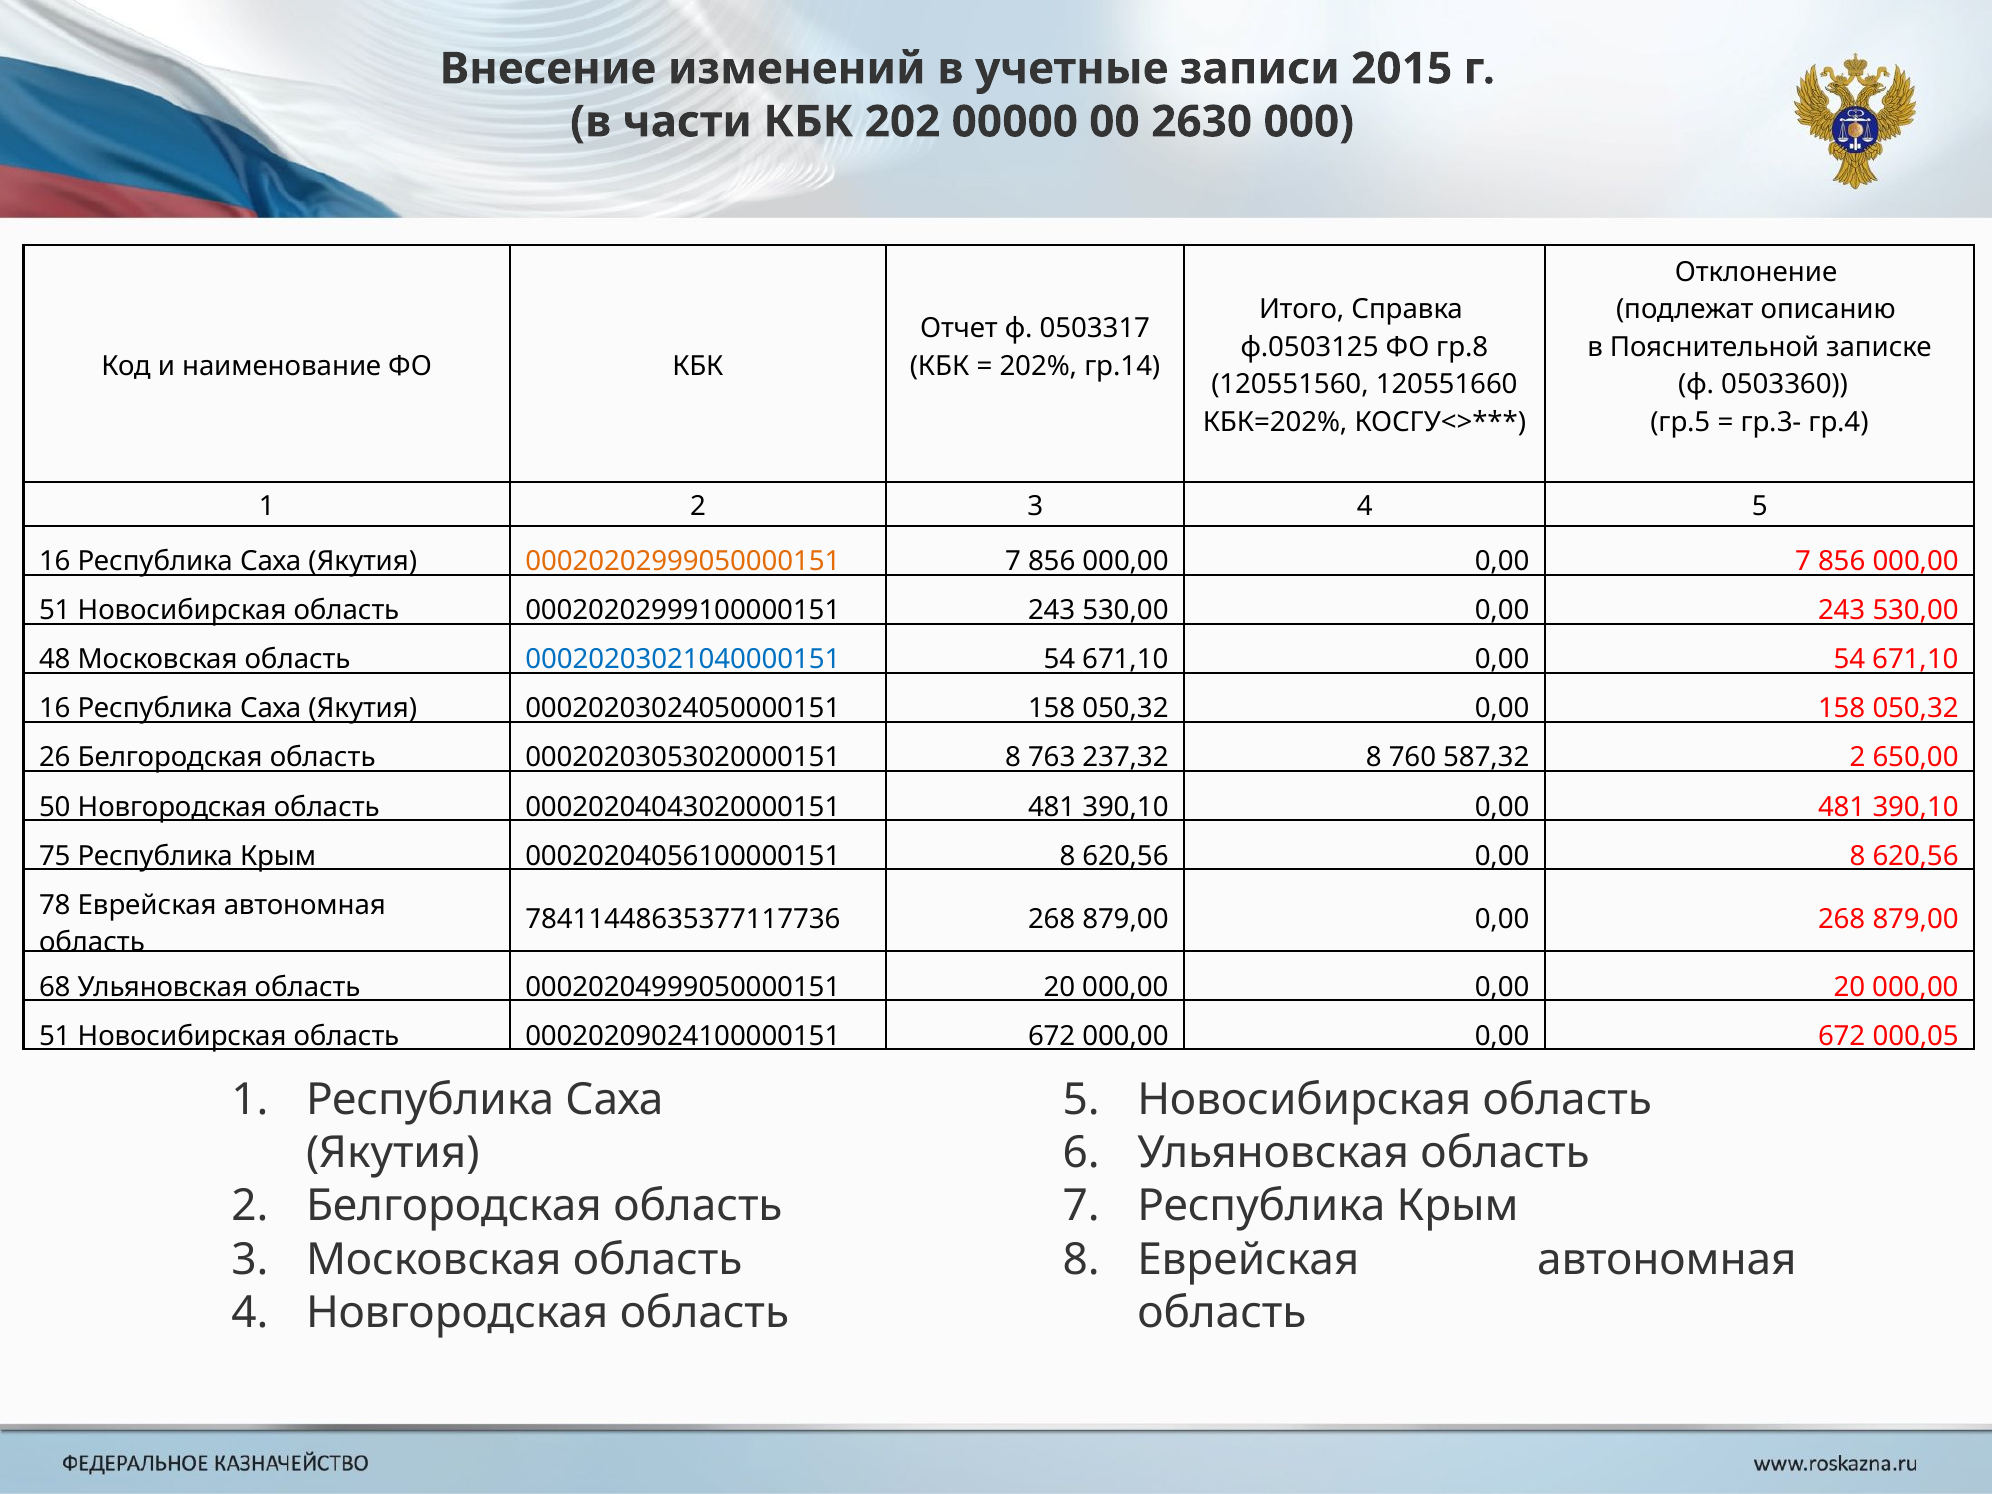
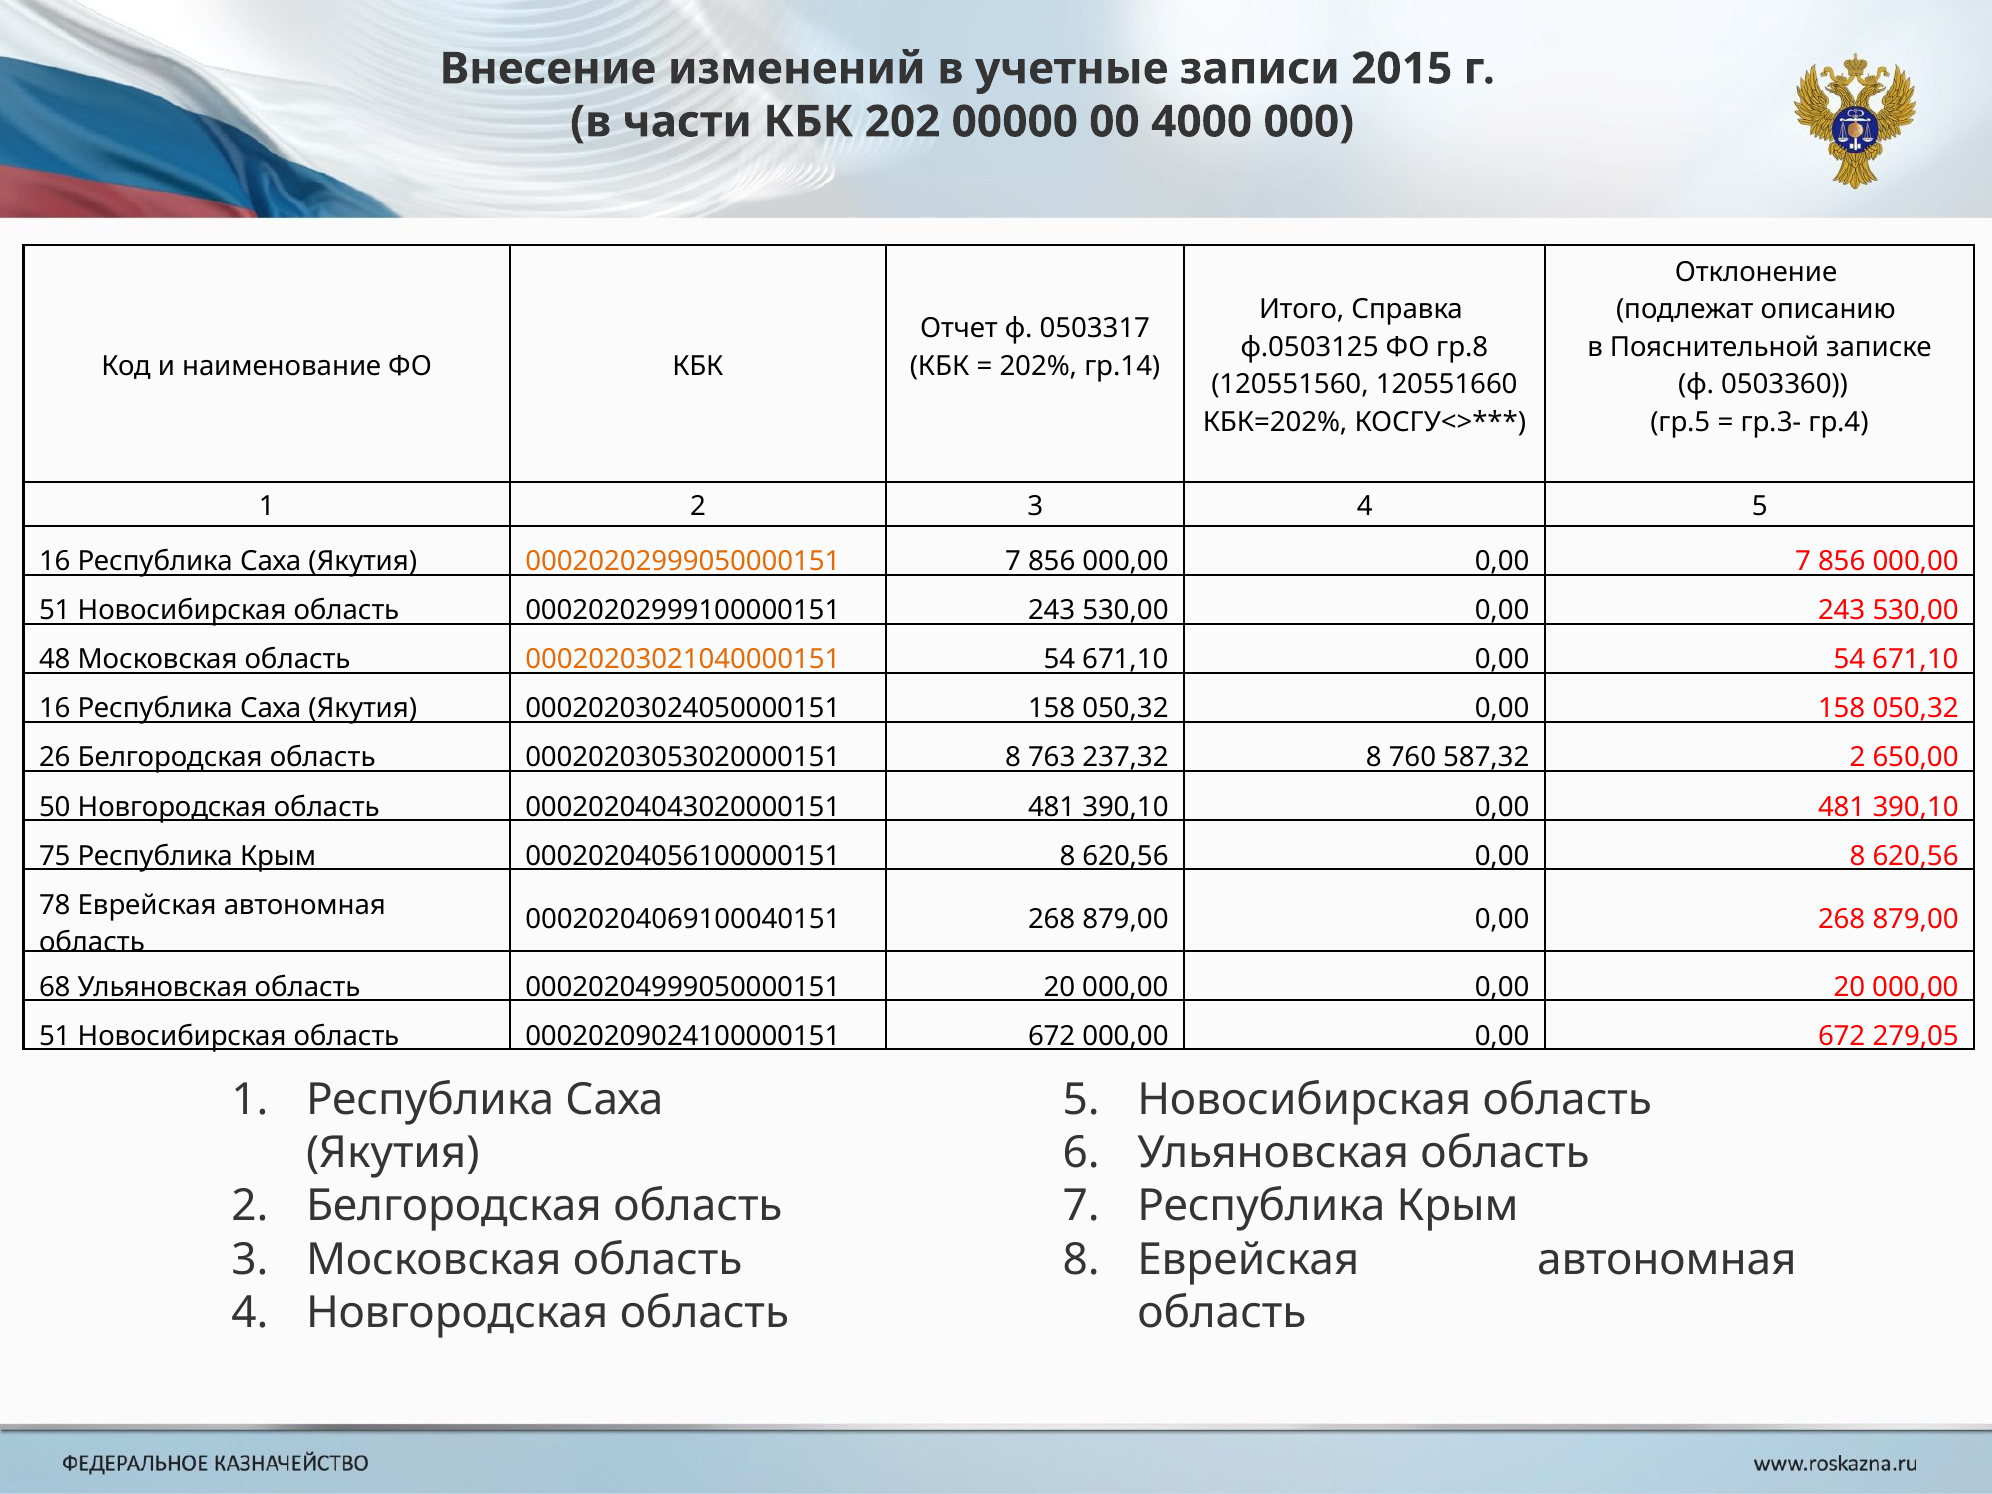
2630: 2630 -> 4000
00020203021040000151 colour: blue -> orange
78411448635377117736: 78411448635377117736 -> 00020204069100040151
000,05: 000,05 -> 279,05
